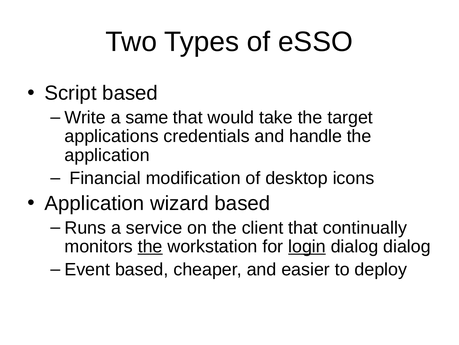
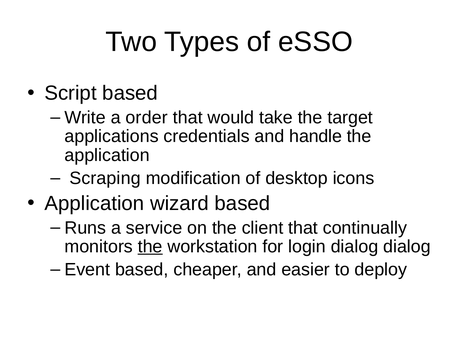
same: same -> order
Financial: Financial -> Scraping
login underline: present -> none
